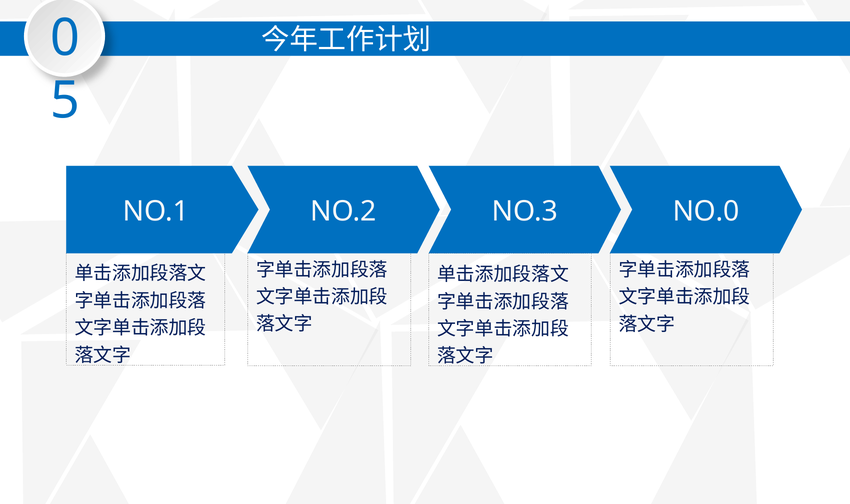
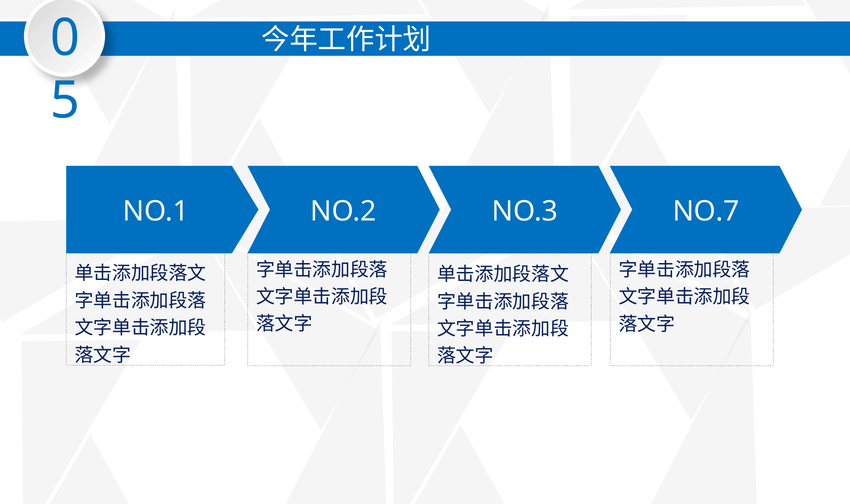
NO.0: NO.0 -> NO.7
